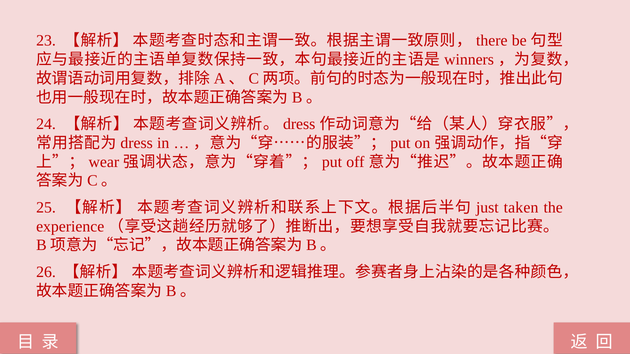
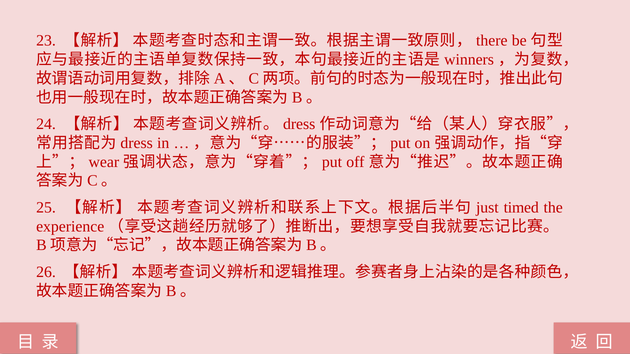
taken: taken -> timed
